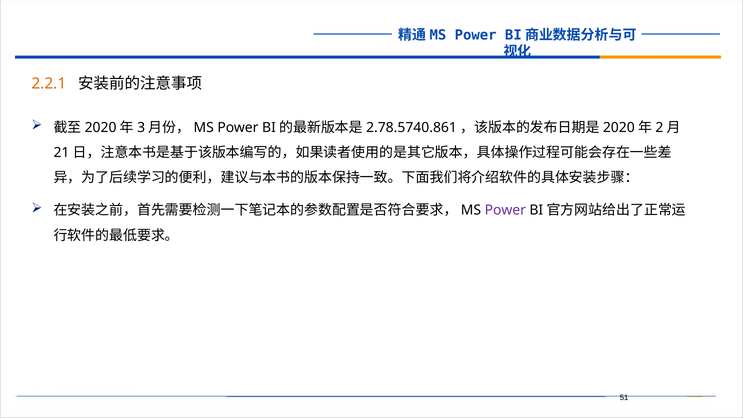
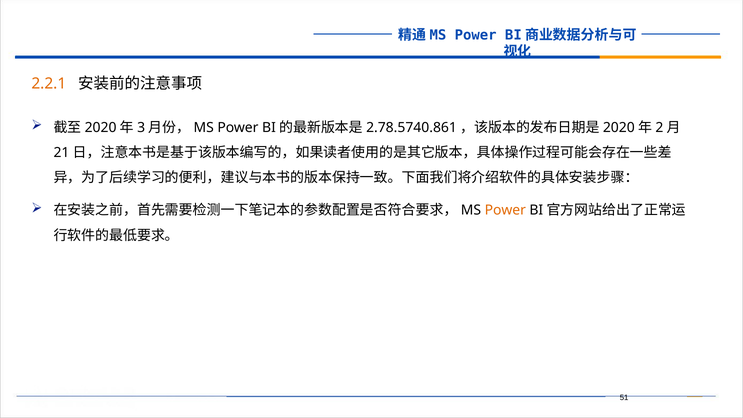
Power at (505, 210) colour: purple -> orange
